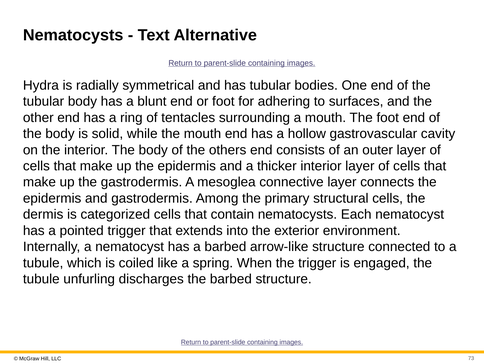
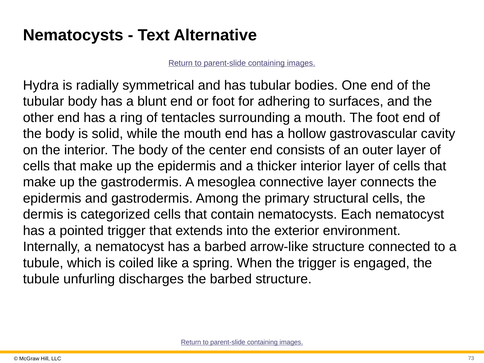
others: others -> center
